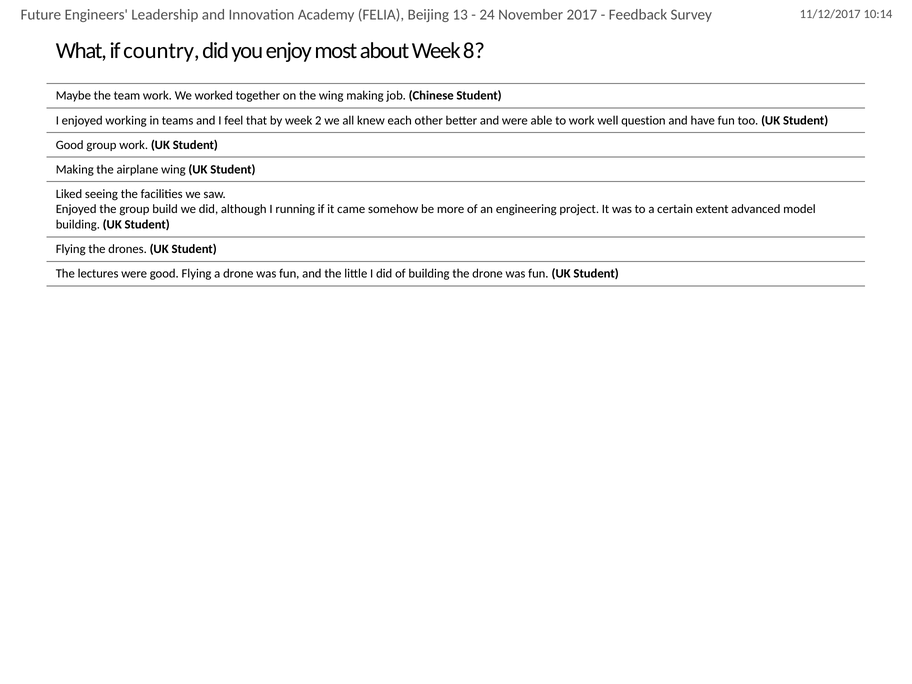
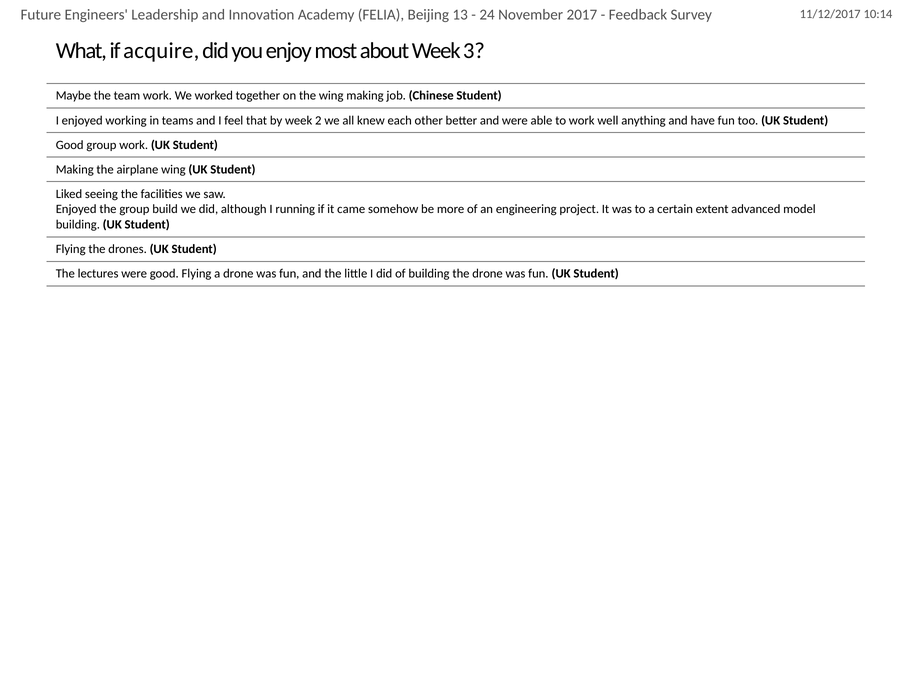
country: country -> acquire
8: 8 -> 3
question: question -> anything
